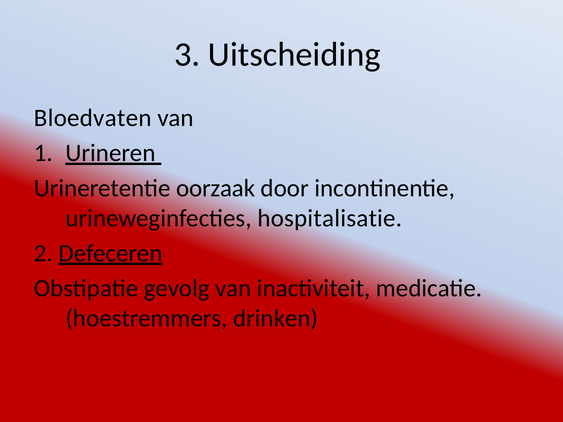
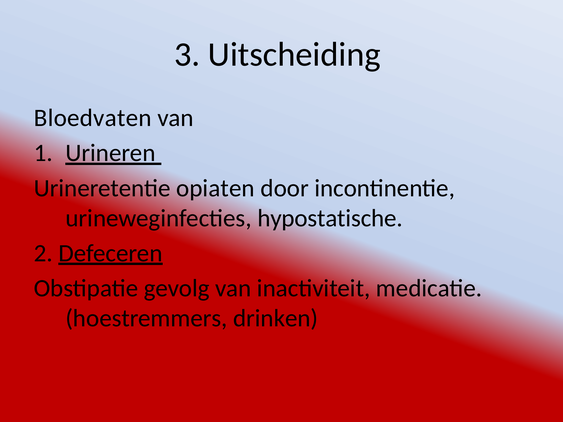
oorzaak: oorzaak -> opiaten
hospitalisatie: hospitalisatie -> hypostatische
